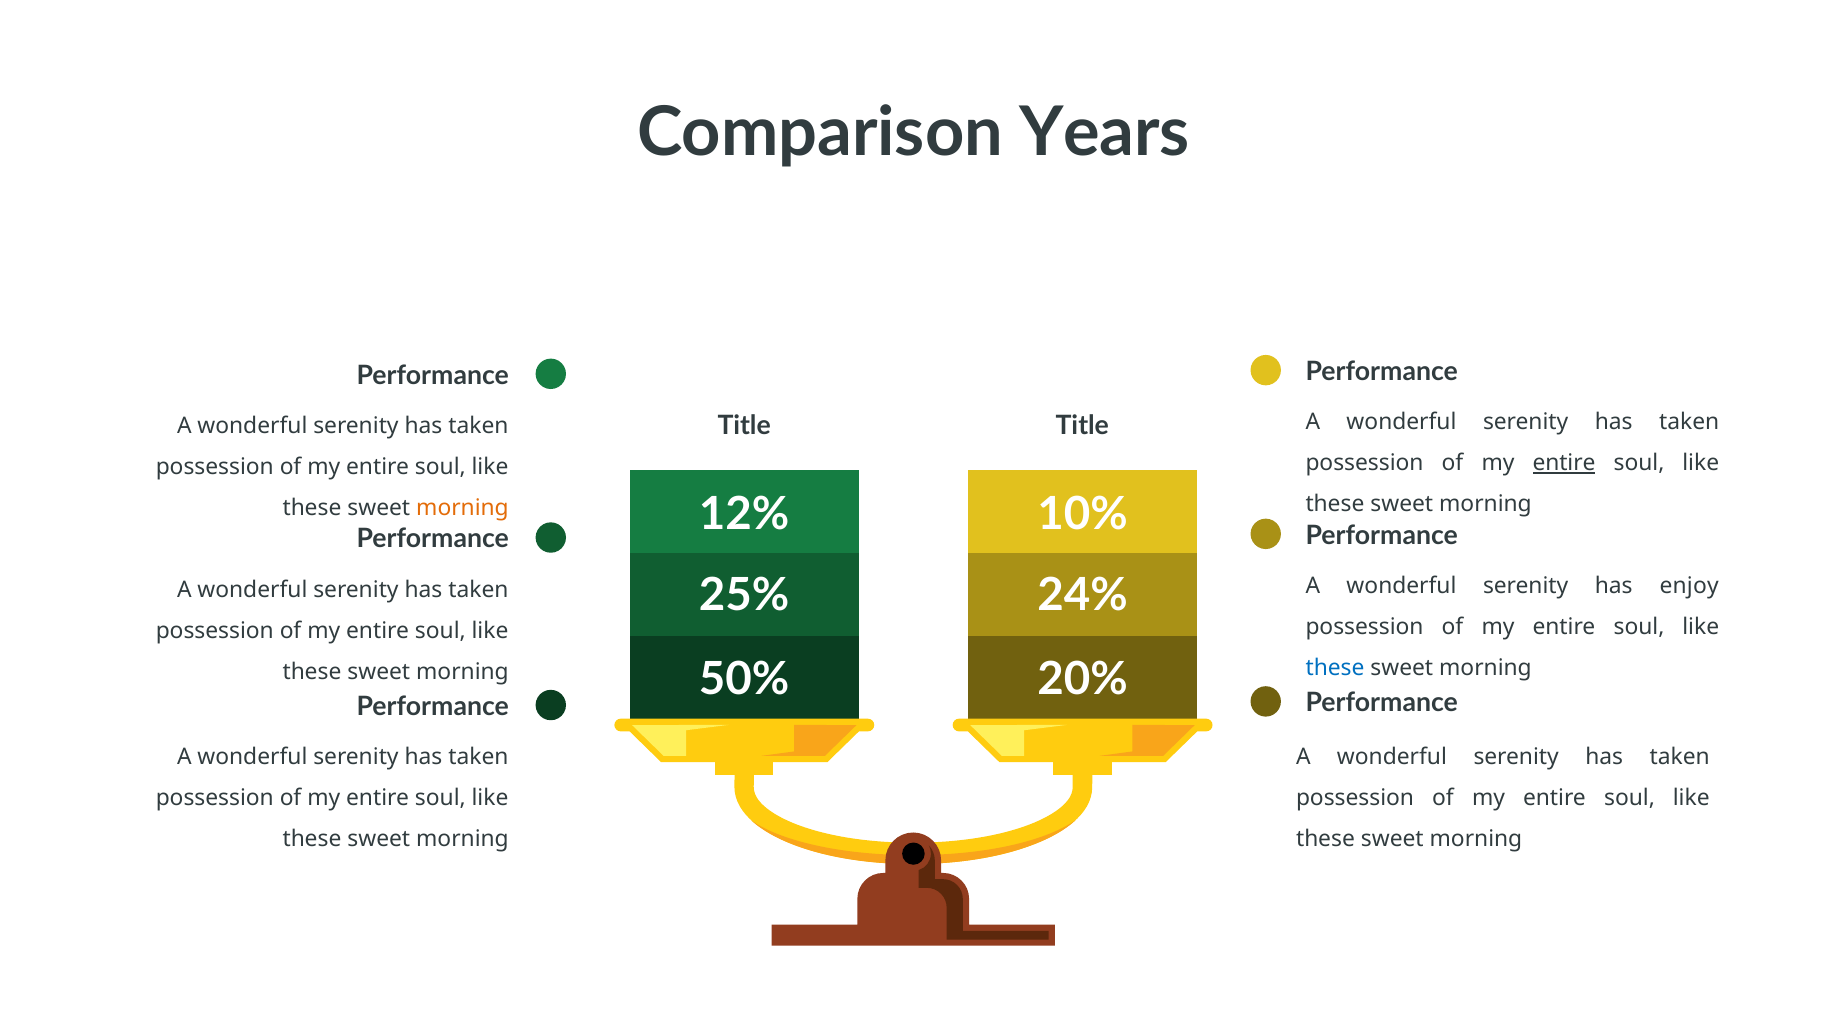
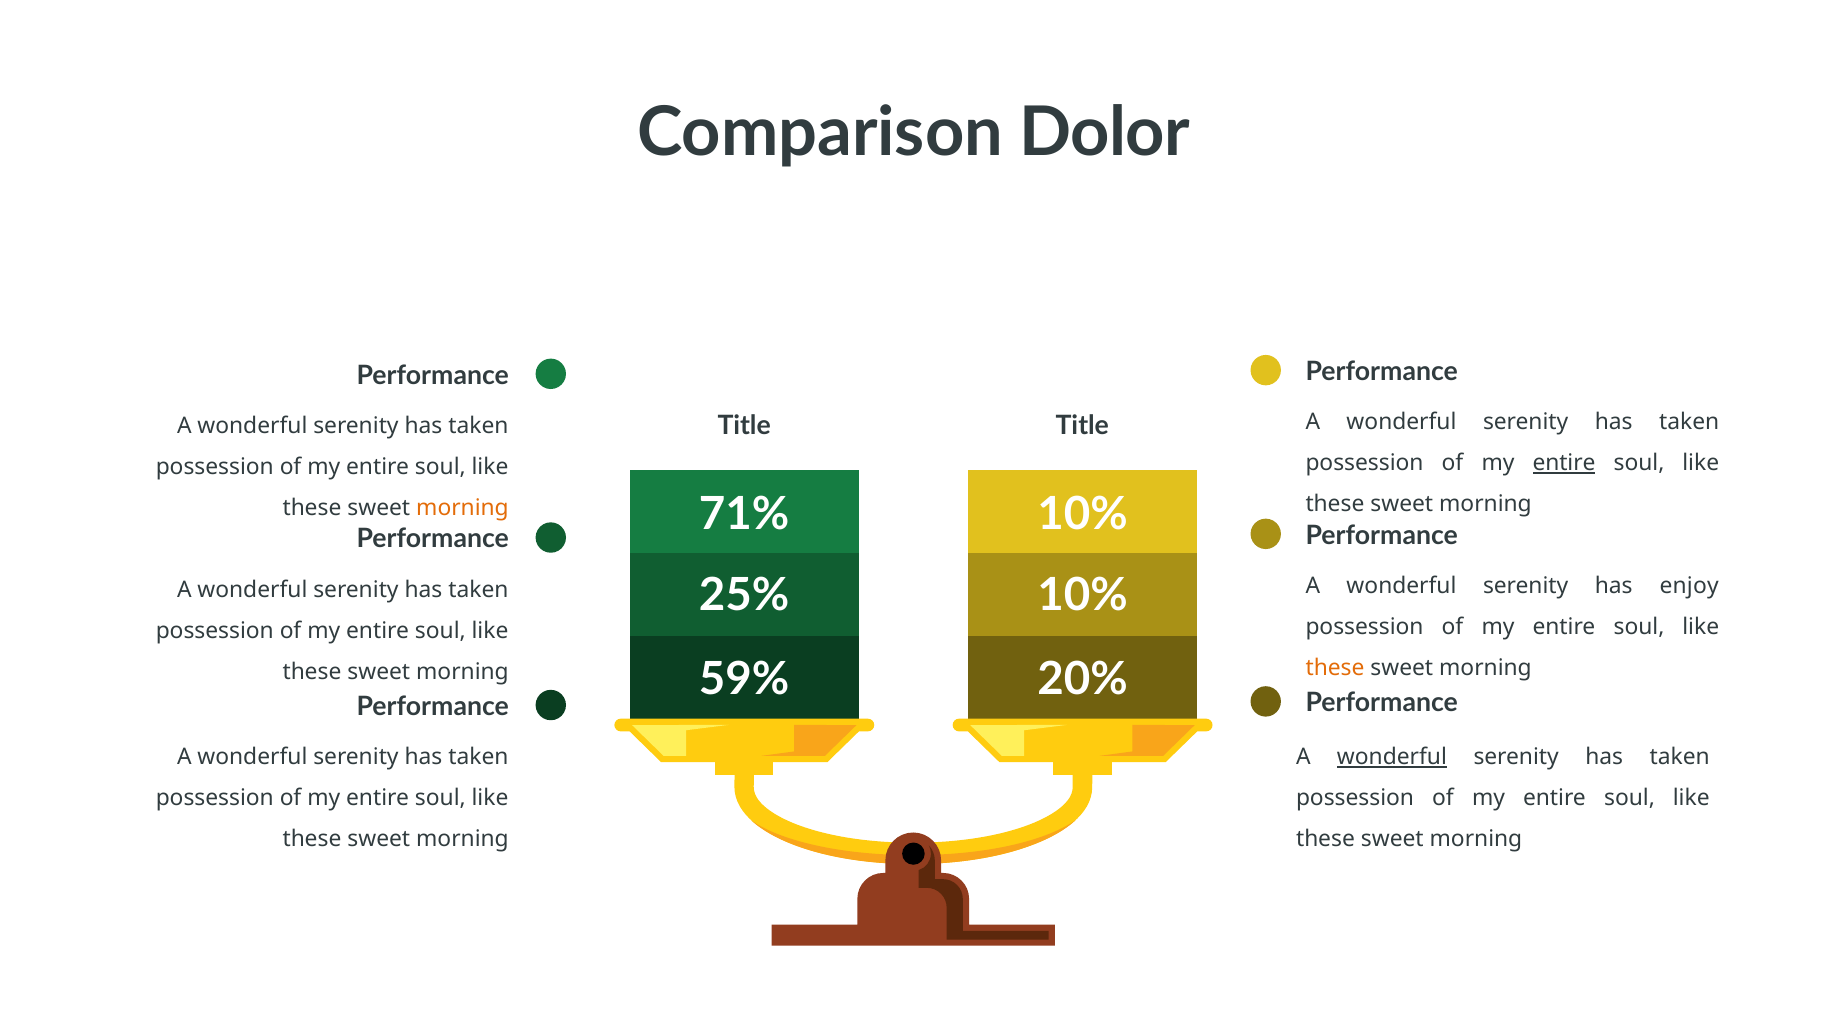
Years: Years -> Dolor
12%: 12% -> 71%
24% at (1082, 595): 24% -> 10%
these at (1335, 668) colour: blue -> orange
50%: 50% -> 59%
wonderful at (1392, 757) underline: none -> present
